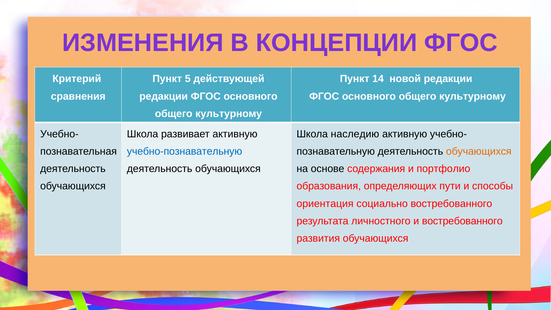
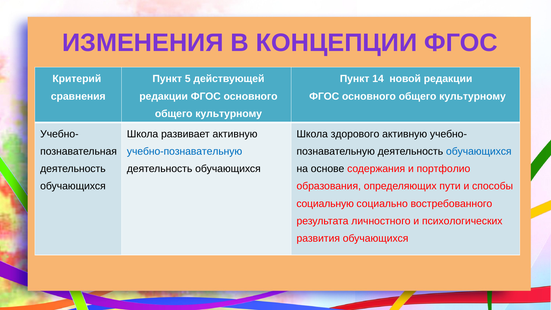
наследию: наследию -> здорового
обучающихся at (479, 152) colour: orange -> blue
ориентация: ориентация -> социальную
и востребованного: востребованного -> психологических
